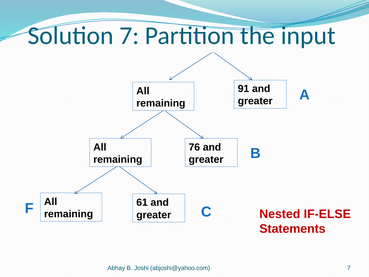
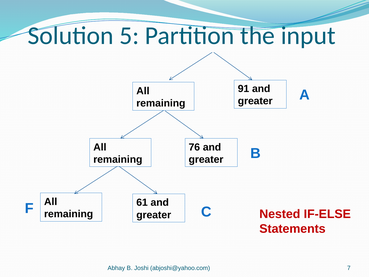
Solution 7: 7 -> 5
